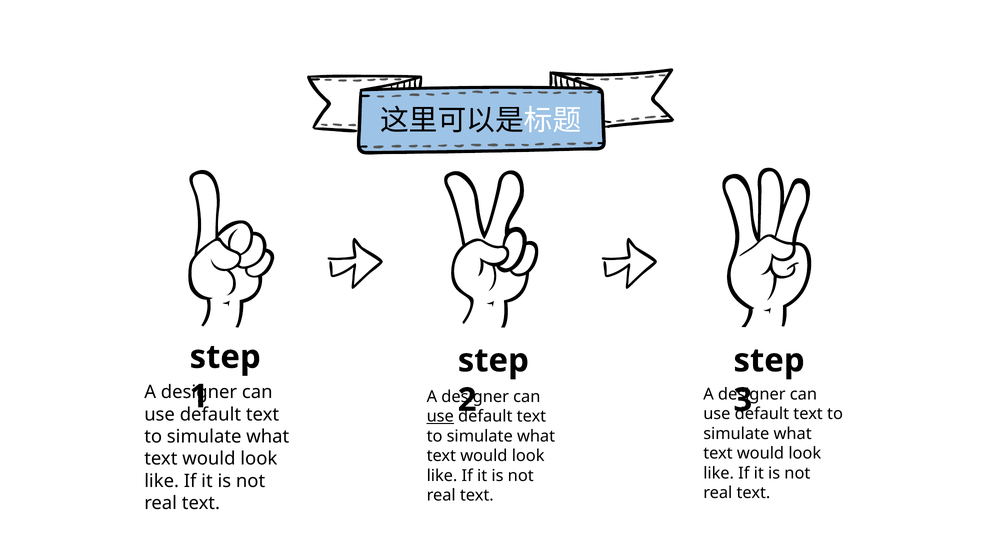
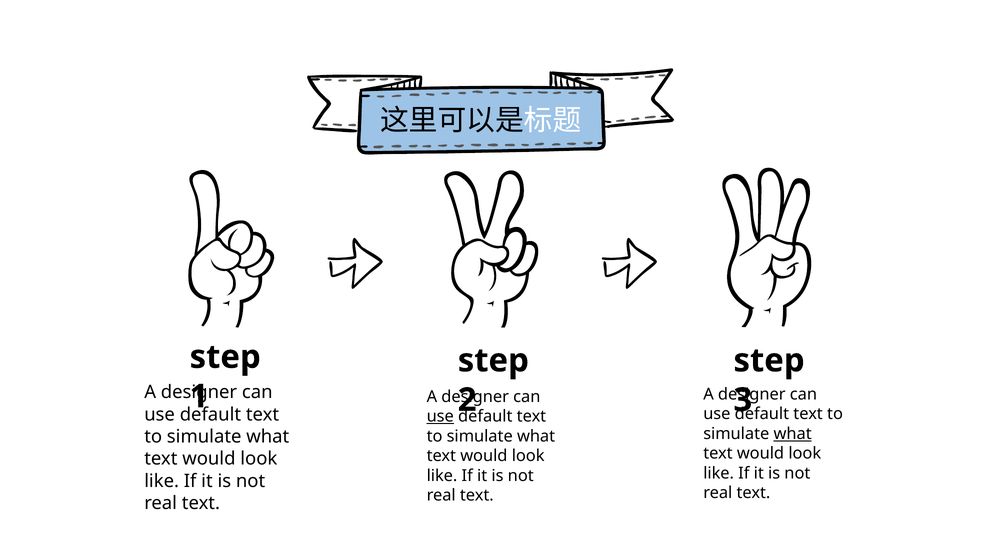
what at (793, 434) underline: none -> present
